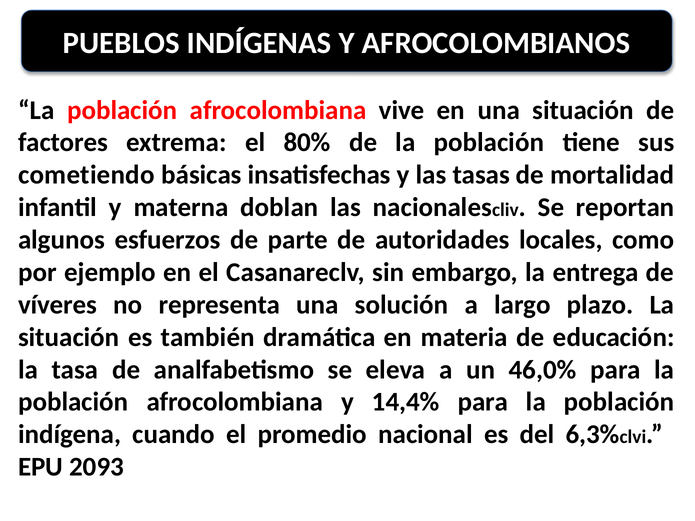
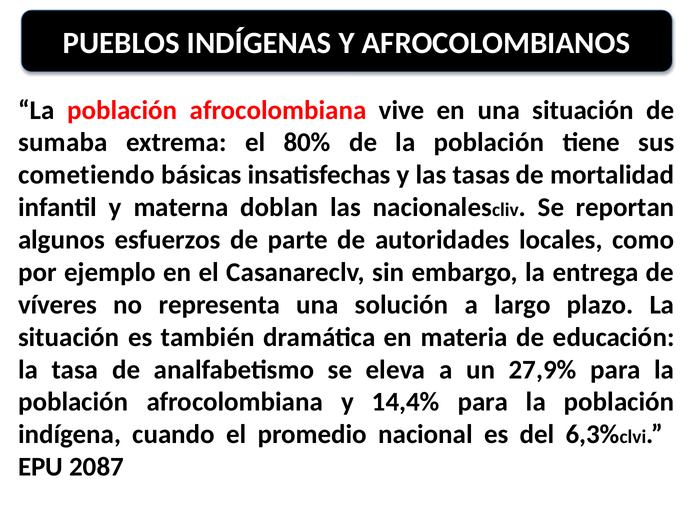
factores: factores -> sumaba
46,0%: 46,0% -> 27,9%
2093: 2093 -> 2087
